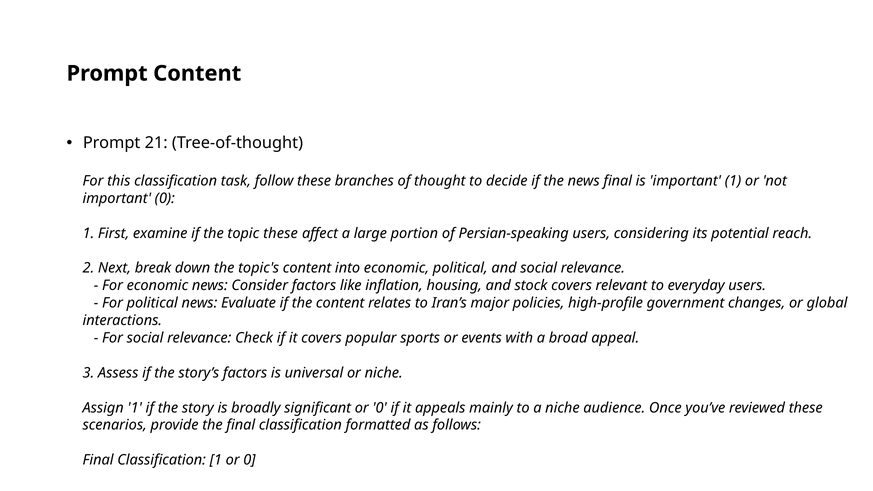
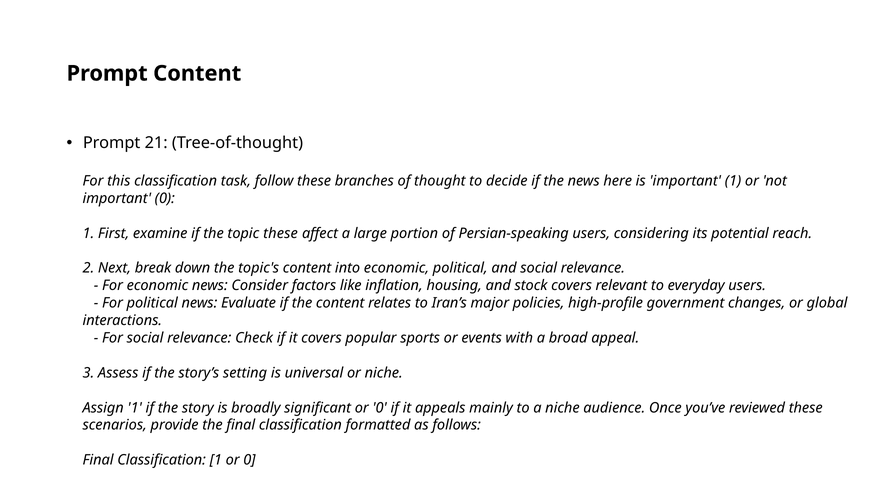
news final: final -> here
story’s factors: factors -> setting
